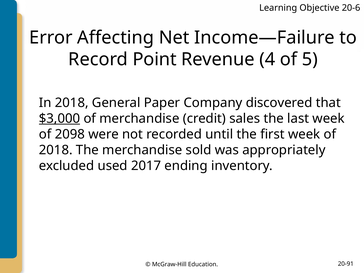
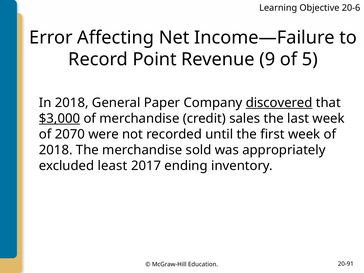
4: 4 -> 9
discovered underline: none -> present
2098: 2098 -> 2070
used: used -> least
